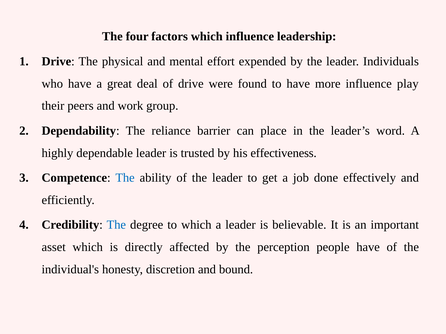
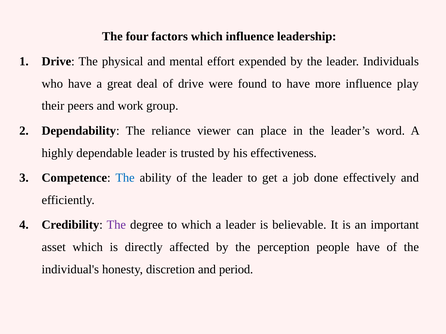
barrier: barrier -> viewer
The at (116, 225) colour: blue -> purple
bound: bound -> period
